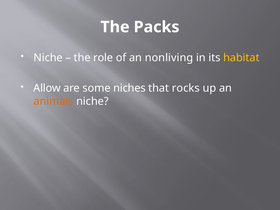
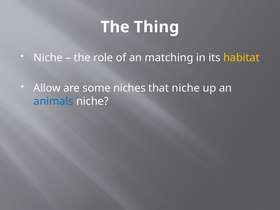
Packs: Packs -> Thing
nonliving: nonliving -> matching
that rocks: rocks -> niche
animals colour: orange -> blue
